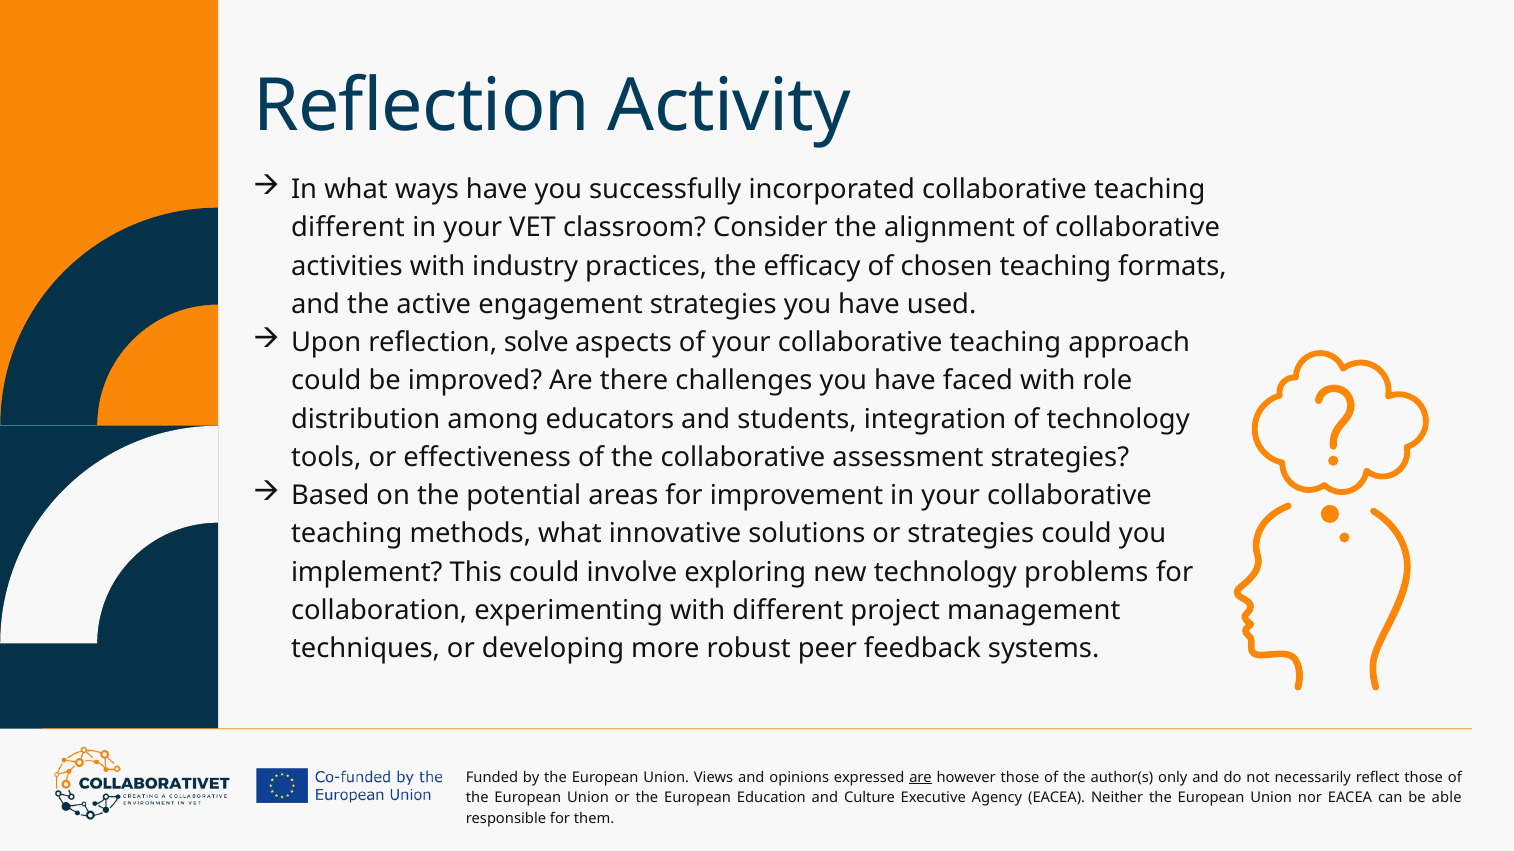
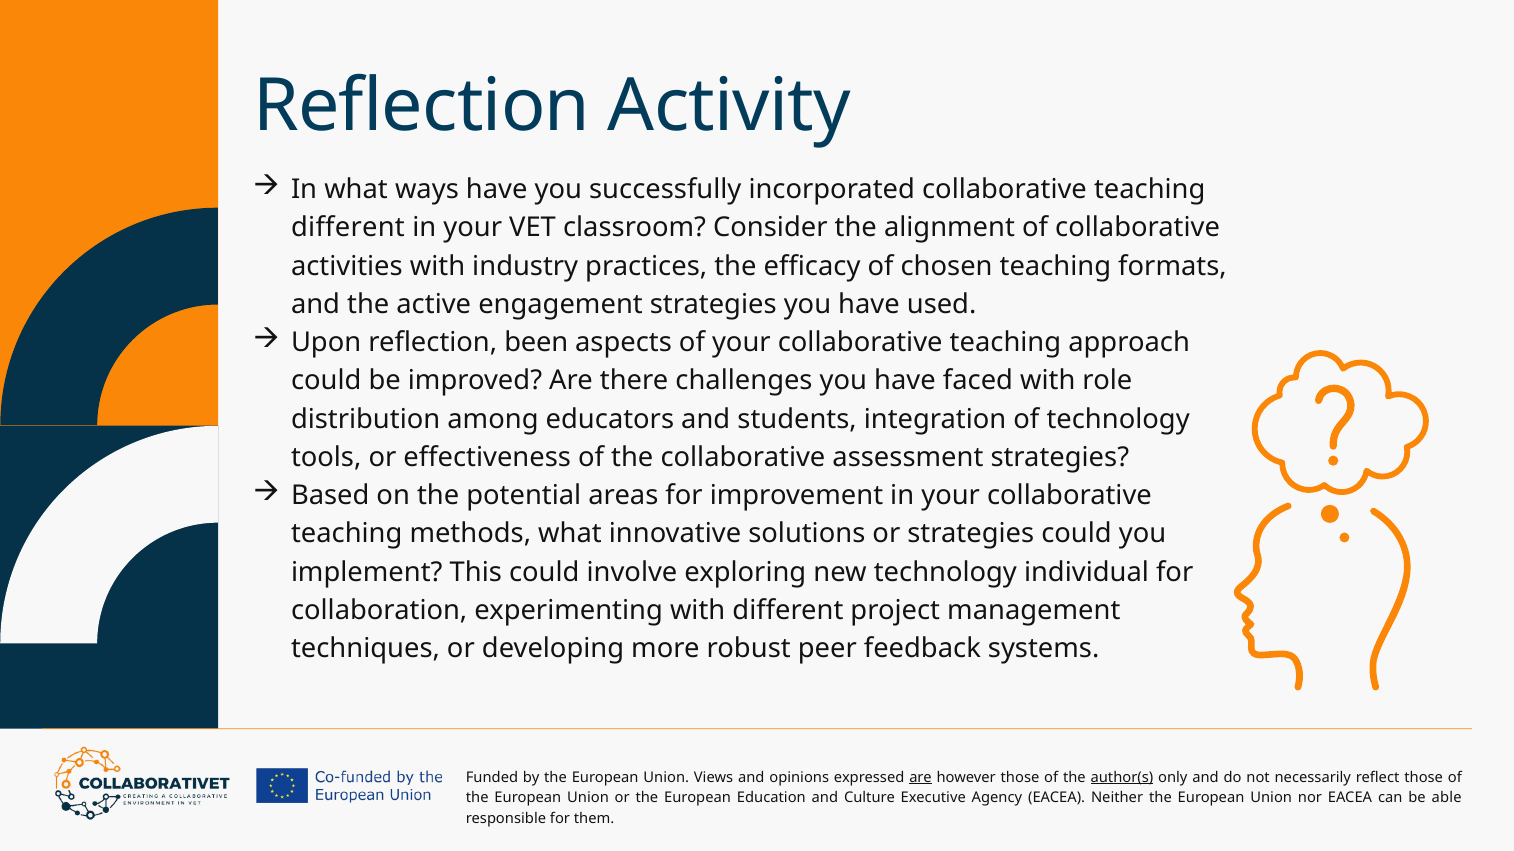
solve: solve -> been
problems: problems -> individual
author(s underline: none -> present
